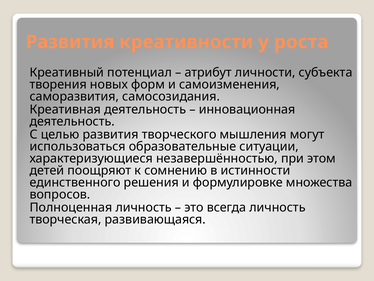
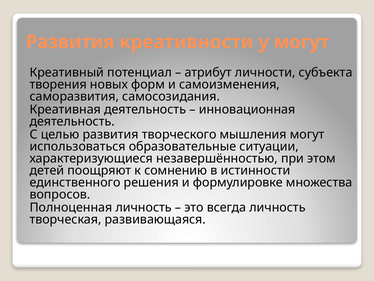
у роста: роста -> могут
